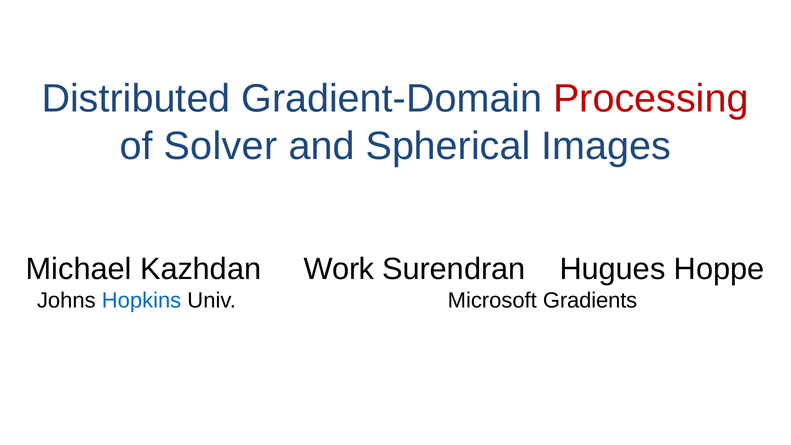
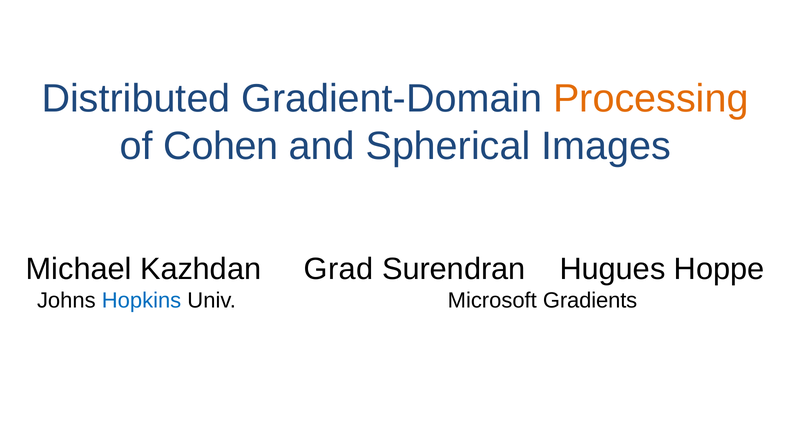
Processing colour: red -> orange
Solver: Solver -> Cohen
Work: Work -> Grad
